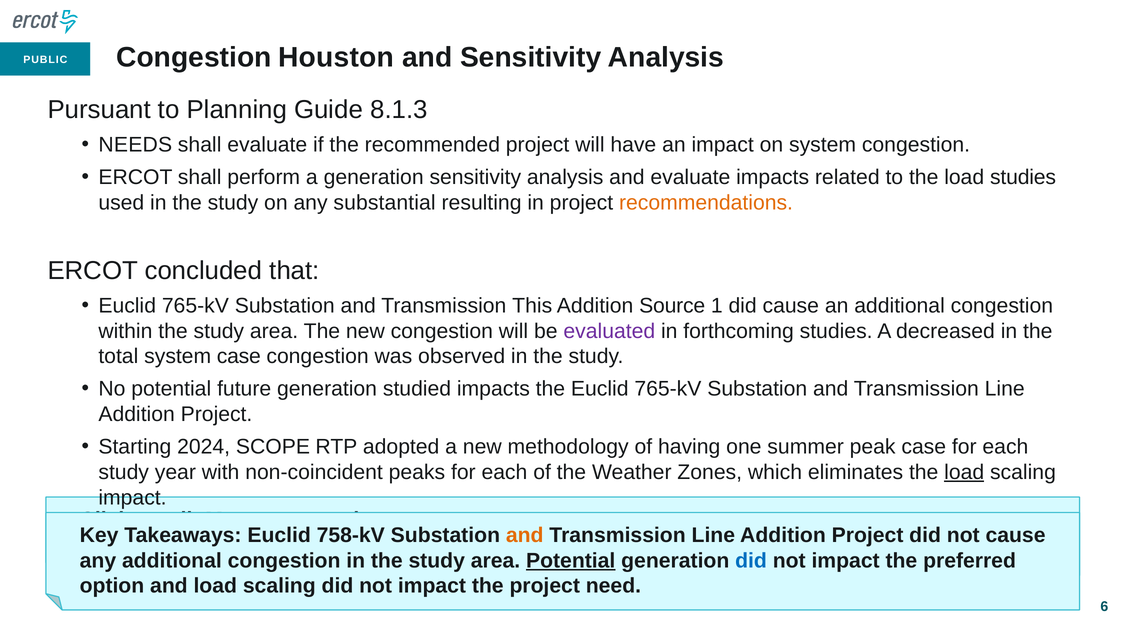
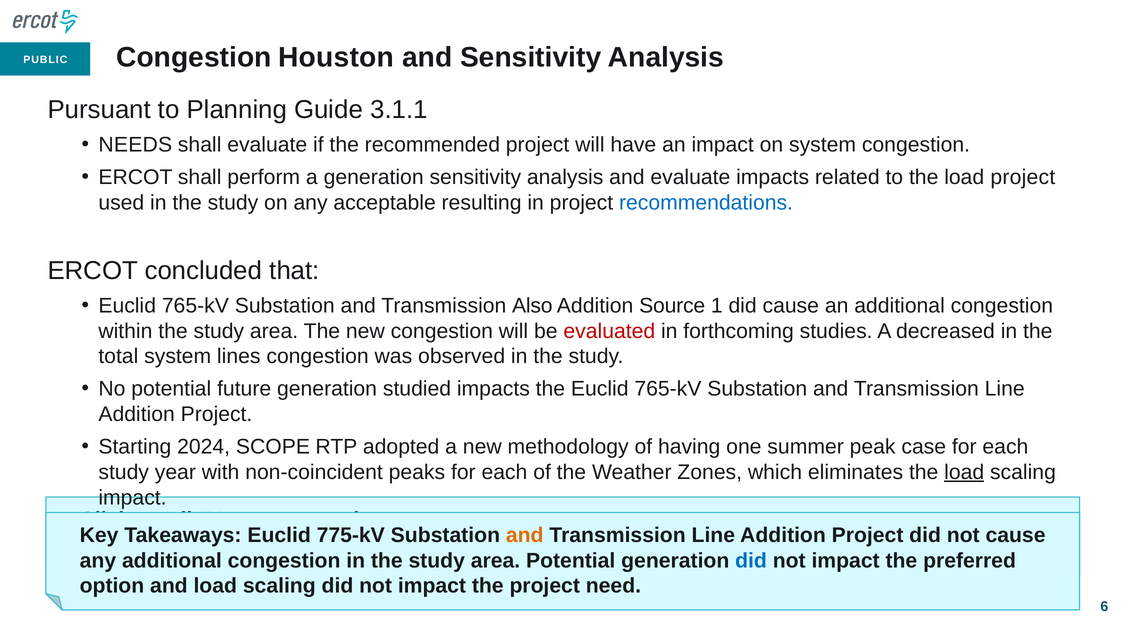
8.1.3: 8.1.3 -> 3.1.1
load studies: studies -> project
substantial: substantial -> acceptable
recommendations colour: orange -> blue
This: This -> Also
evaluated colour: purple -> red
system case: case -> lines
758-kV: 758-kV -> 775-kV
Potential at (571, 561) underline: present -> none
